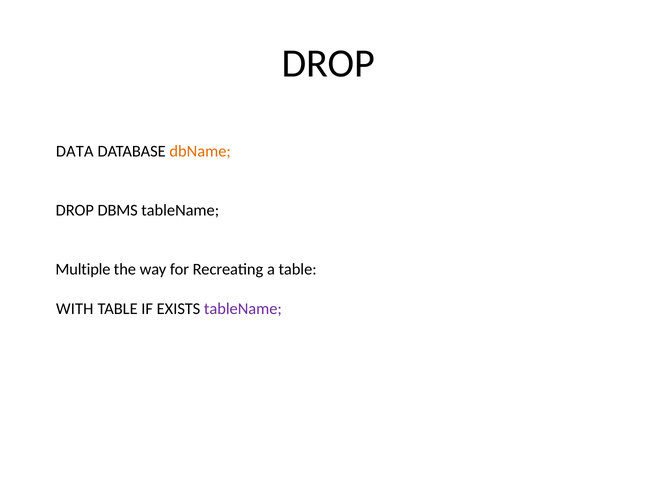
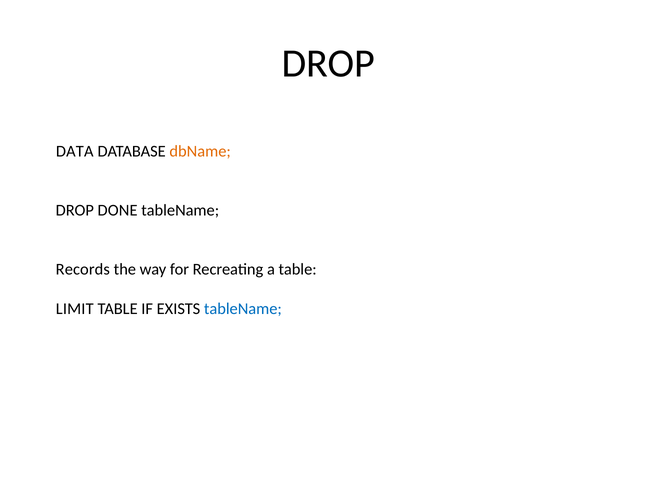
DBMS: DBMS -> DONE
Multiple: Multiple -> Records
WITH: WITH -> LIMIT
tableName at (243, 309) colour: purple -> blue
